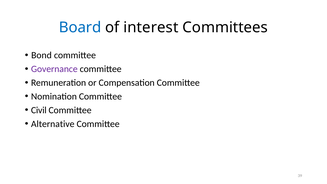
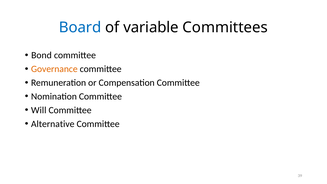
interest: interest -> variable
Governance colour: purple -> orange
Civil: Civil -> Will
